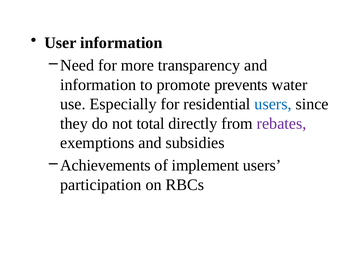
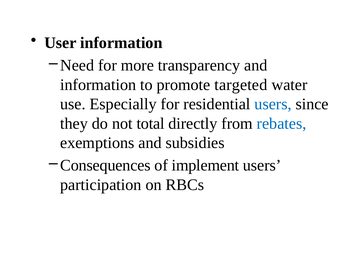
prevents: prevents -> targeted
rebates colour: purple -> blue
Achievements: Achievements -> Consequences
